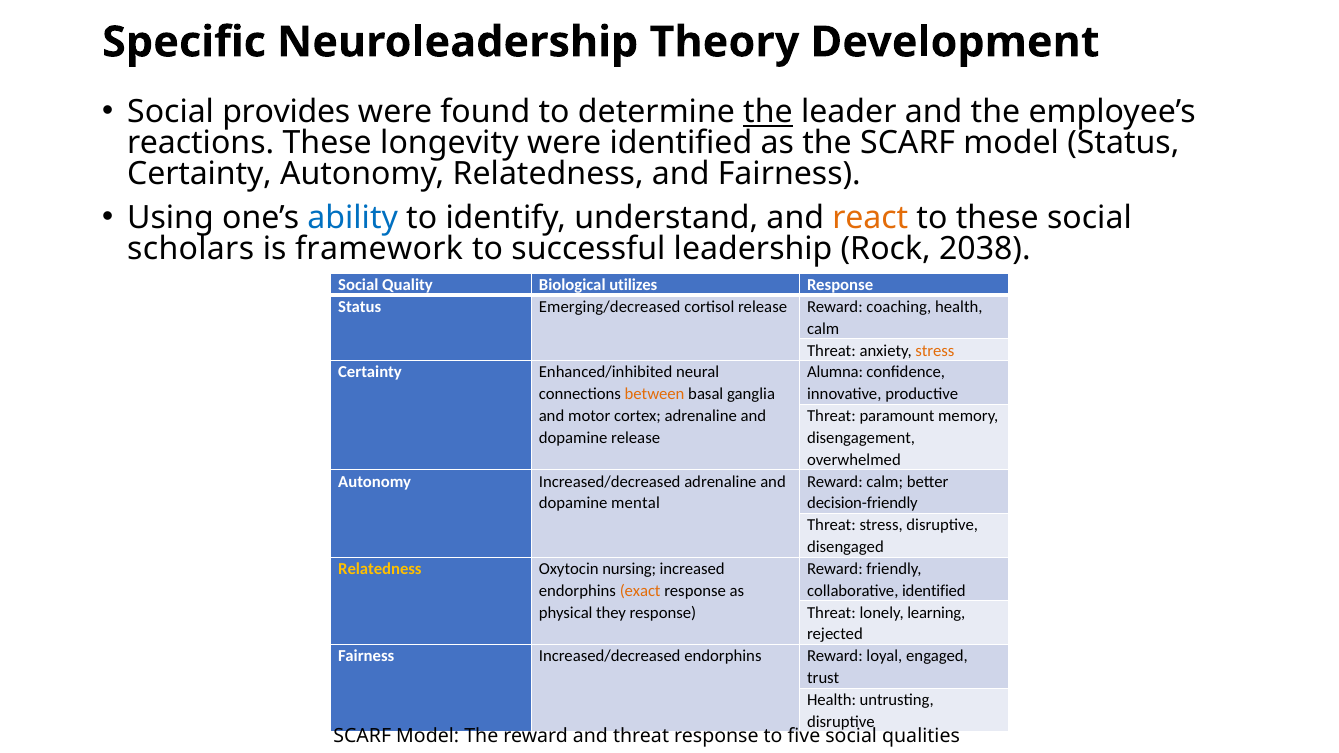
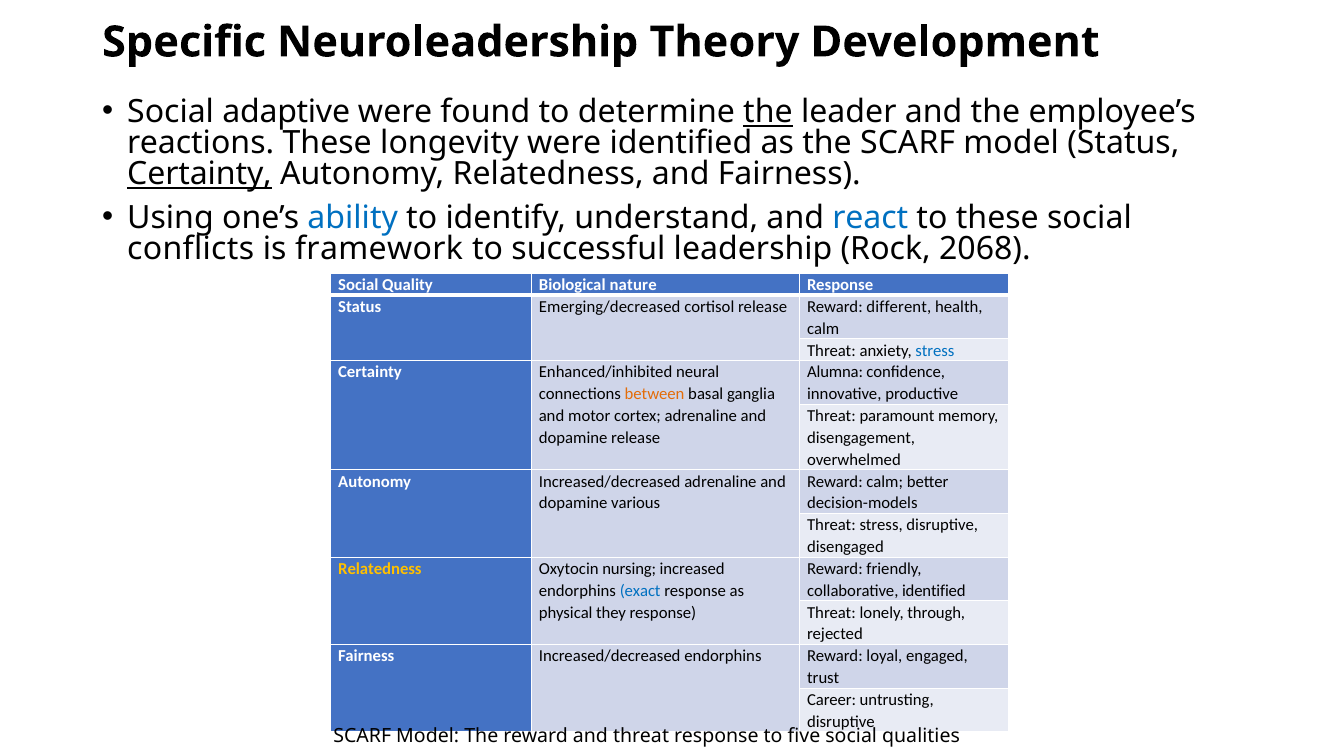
provides: provides -> adaptive
Certainty at (200, 174) underline: none -> present
react colour: orange -> blue
scholars: scholars -> conflicts
2038: 2038 -> 2068
utilizes: utilizes -> nature
coaching: coaching -> different
stress at (935, 351) colour: orange -> blue
mental: mental -> various
decision-friendly: decision-friendly -> decision-models
exact colour: orange -> blue
learning: learning -> through
Health at (832, 700): Health -> Career
